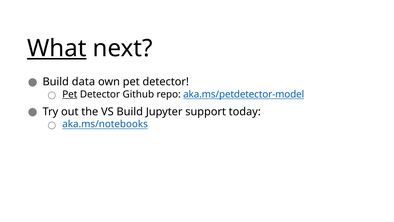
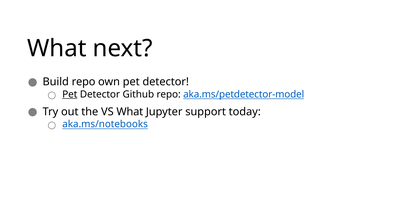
What at (57, 48) underline: present -> none
Build data: data -> repo
VS Build: Build -> What
